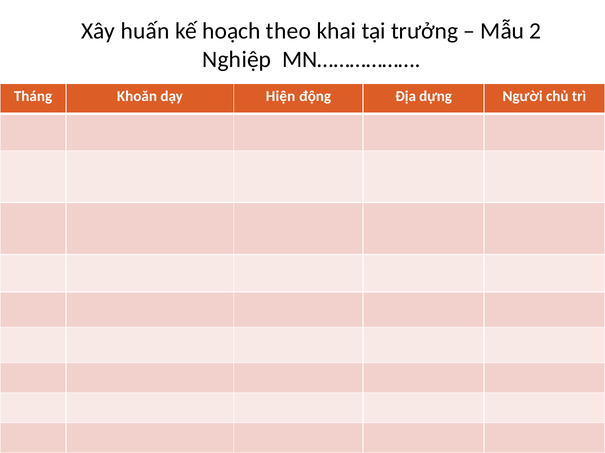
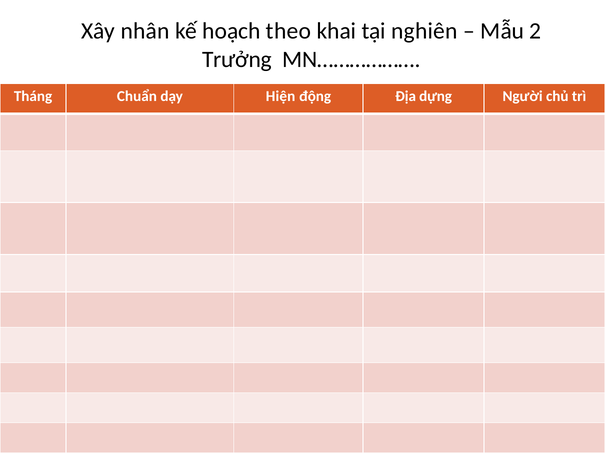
huấn: huấn -> nhân
trưởng: trưởng -> nghiên
Nghiệp: Nghiệp -> Trưởng
Khoăn: Khoăn -> Chuẩn
